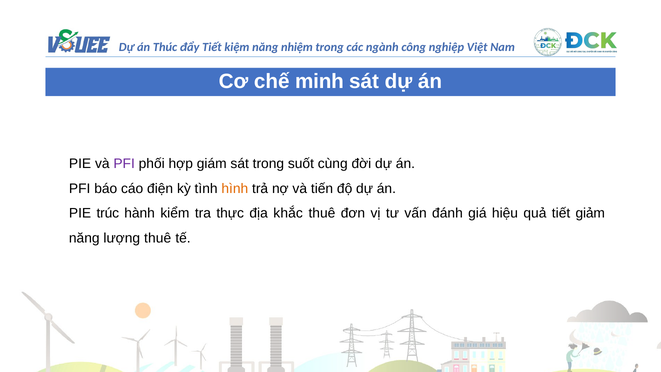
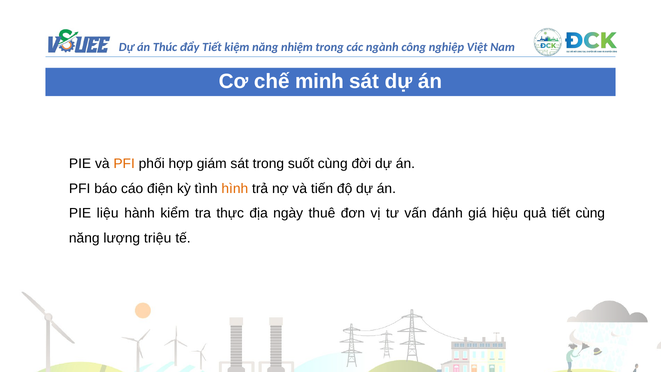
PFI colour: purple -> orange
trúc: trúc -> liệu
khắc: khắc -> ngày
tiết giảm: giảm -> cùng
lượng thuê: thuê -> triệu
